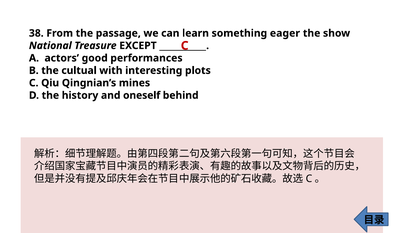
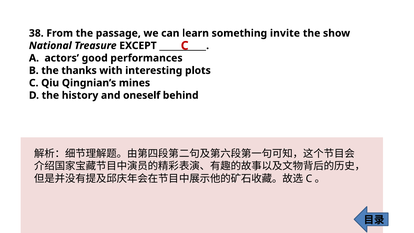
eager: eager -> invite
cultual: cultual -> thanks
